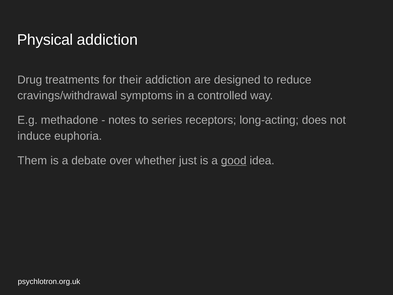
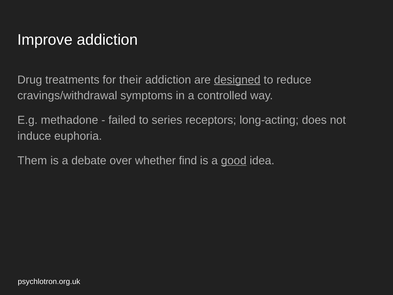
Physical: Physical -> Improve
designed underline: none -> present
notes: notes -> failed
just: just -> find
